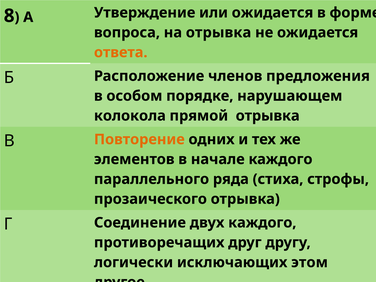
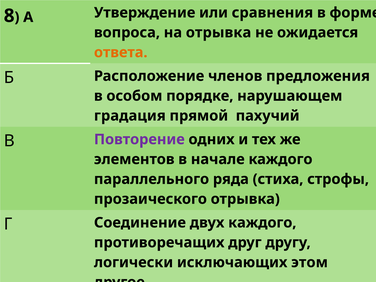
или ожидается: ожидается -> сравнения
колокола: колокола -> градация
прямой отрывка: отрывка -> пахучий
Повторение colour: orange -> purple
